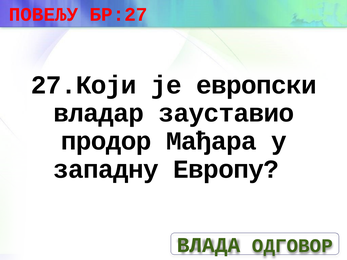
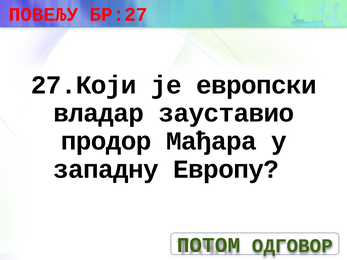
ВЛАДА: ВЛАДА -> ПОТОМ
